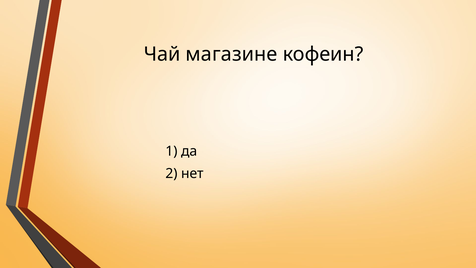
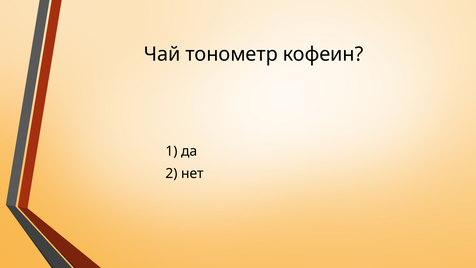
магазине: магазине -> тонометр
